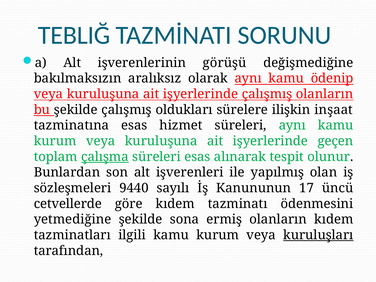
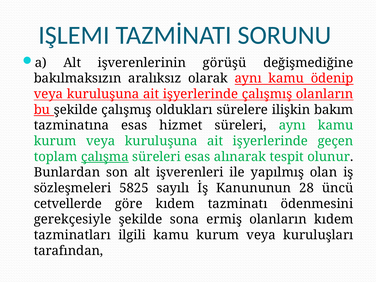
TEBLIĞ: TEBLIĞ -> IŞLEMI
inşaat: inşaat -> bakım
9440: 9440 -> 5825
17: 17 -> 28
yetmediğine: yetmediğine -> gerekçesiyle
kuruluşları underline: present -> none
